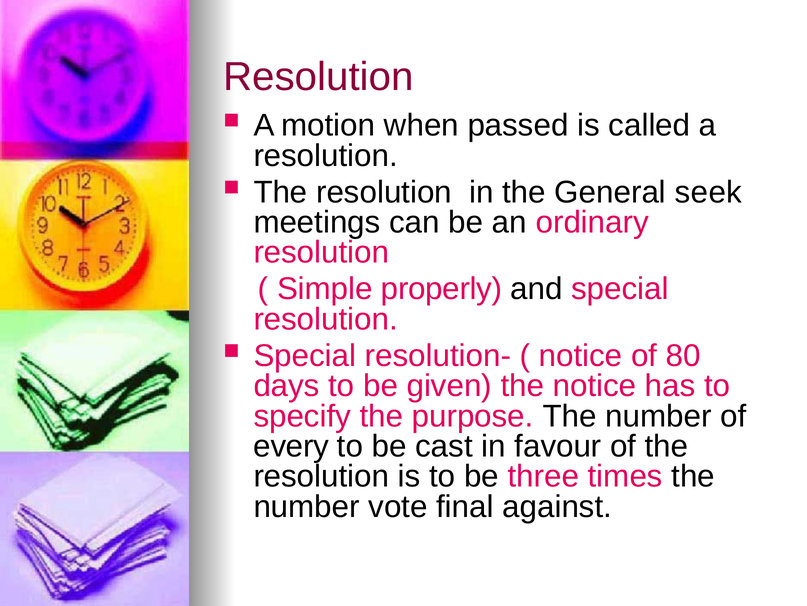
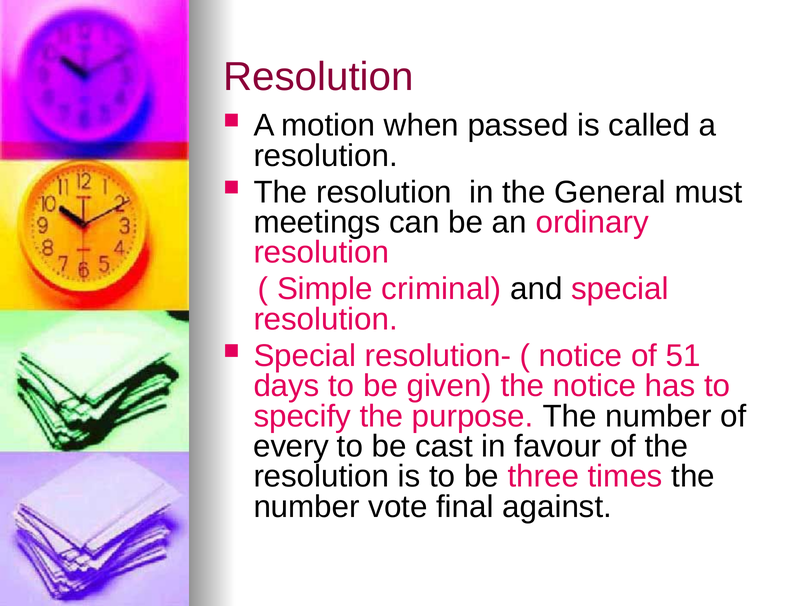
seek: seek -> must
properly: properly -> criminal
80: 80 -> 51
